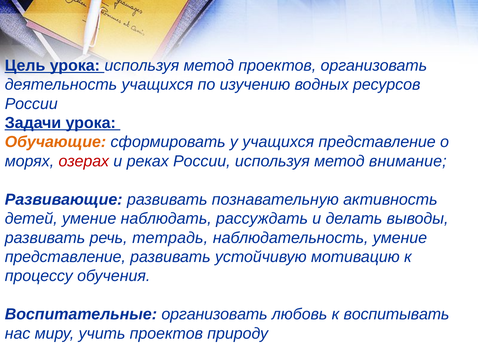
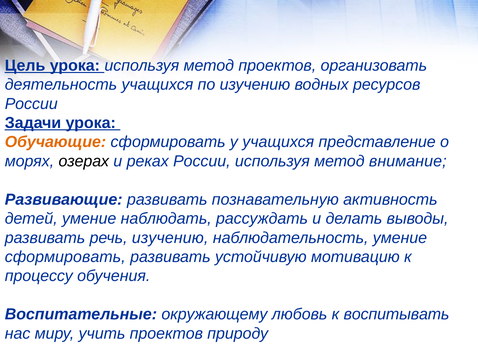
озерах colour: red -> black
речь тетрадь: тетрадь -> изучению
представление at (65, 257): представление -> сформировать
Воспитательные организовать: организовать -> окружающему
